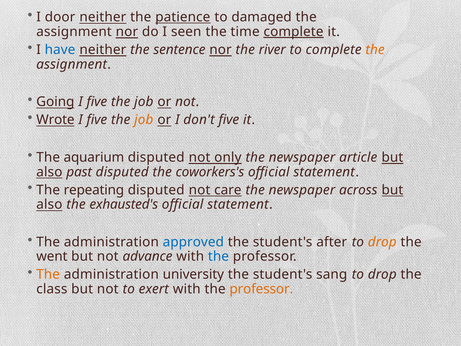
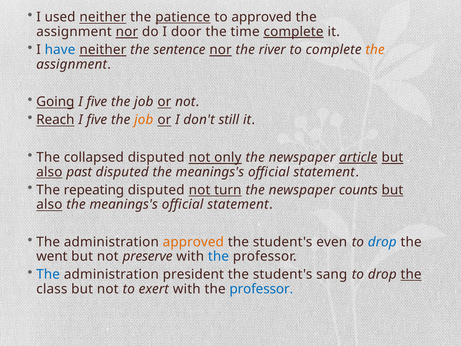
door: door -> used
to damaged: damaged -> approved
seen: seen -> door
Wrote: Wrote -> Reach
don't five: five -> still
aquarium: aquarium -> collapsed
article underline: none -> present
disputed the coworkers's: coworkers's -> meanings's
care: care -> turn
across: across -> counts
also the exhausted's: exhausted's -> meanings's
approved at (193, 242) colour: blue -> orange
after: after -> even
drop at (382, 242) colour: orange -> blue
advance: advance -> preserve
The at (48, 274) colour: orange -> blue
university: university -> president
the at (411, 274) underline: none -> present
professor at (261, 289) colour: orange -> blue
